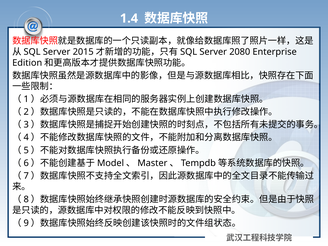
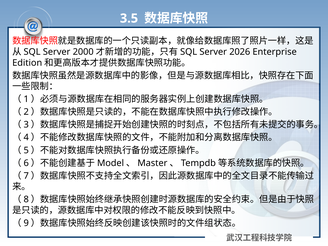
1.4: 1.4 -> 3.5
2015: 2015 -> 2000
2080: 2080 -> 2026
